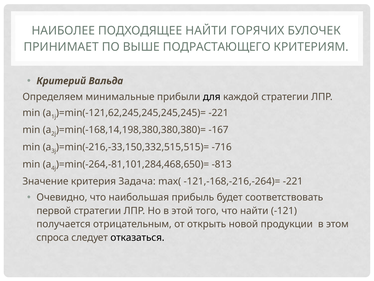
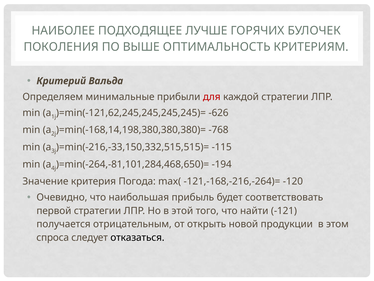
ПОДХОДЯЩЕЕ НАЙТИ: НАЙТИ -> ЛУЧШЕ
ПРИНИМАЕТ: ПРИНИМАЕТ -> ПОКОЛЕНИЯ
ПОДРАСТАЮЩЕГО: ПОДРАСТАЮЩЕГО -> ОПТИМАЛЬНОСТЬ
для colour: black -> red
-221 at (218, 113): -221 -> -626
-167: -167 -> -768
-716: -716 -> -115
-813: -813 -> -194
Задача: Задача -> Погода
-121,-168,-216,-264)= -221: -221 -> -120
